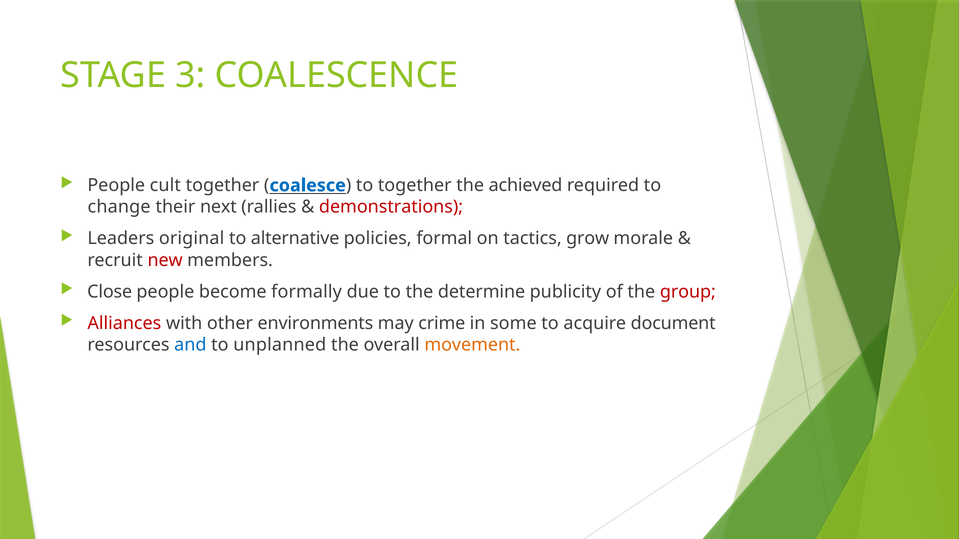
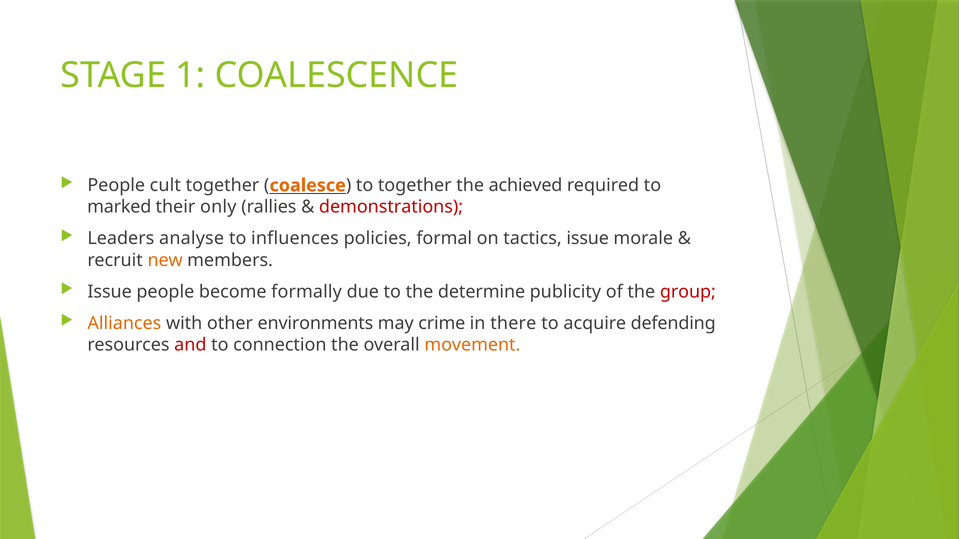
3: 3 -> 1
coalesce colour: blue -> orange
change: change -> marked
next: next -> only
original: original -> analyse
alternative: alternative -> influences
tactics grow: grow -> issue
new colour: red -> orange
Close at (110, 292): Close -> Issue
Alliances colour: red -> orange
some: some -> there
document: document -> defending
and colour: blue -> red
unplanned: unplanned -> connection
